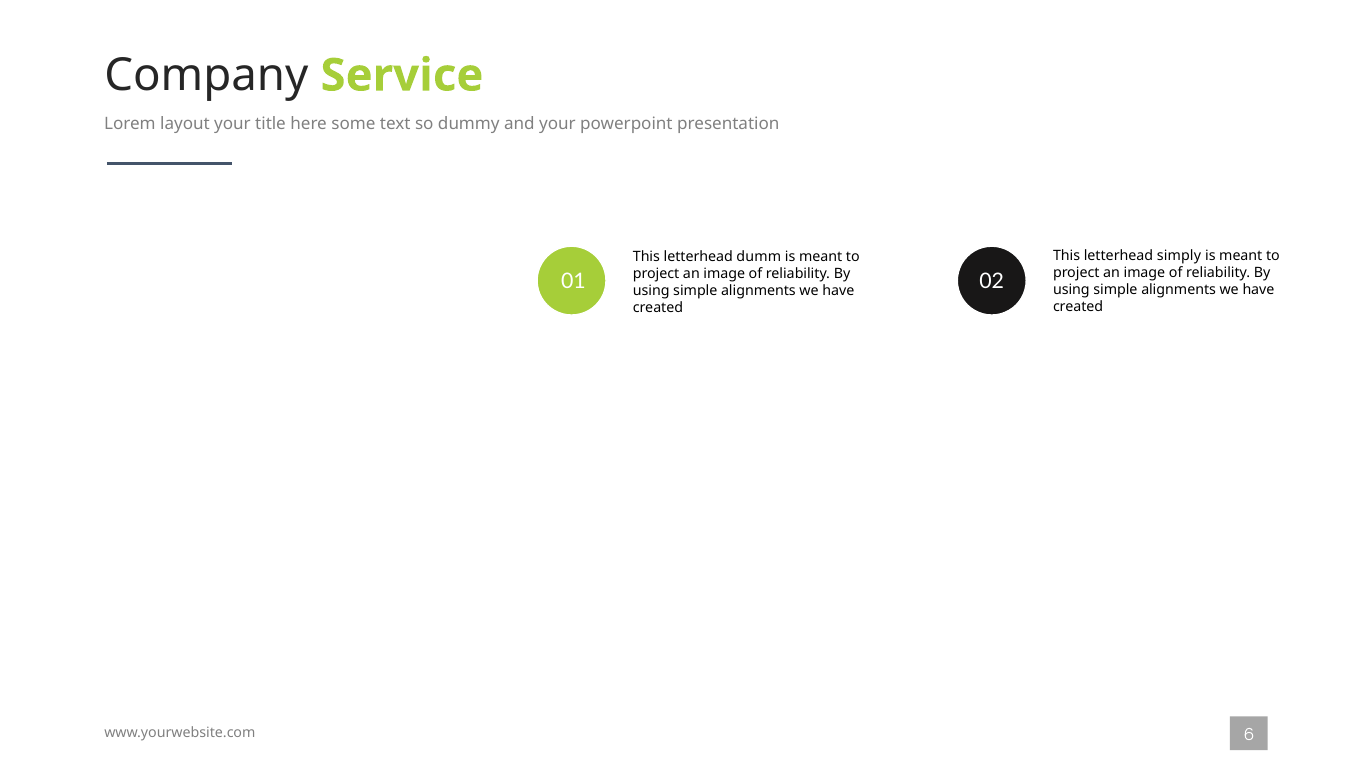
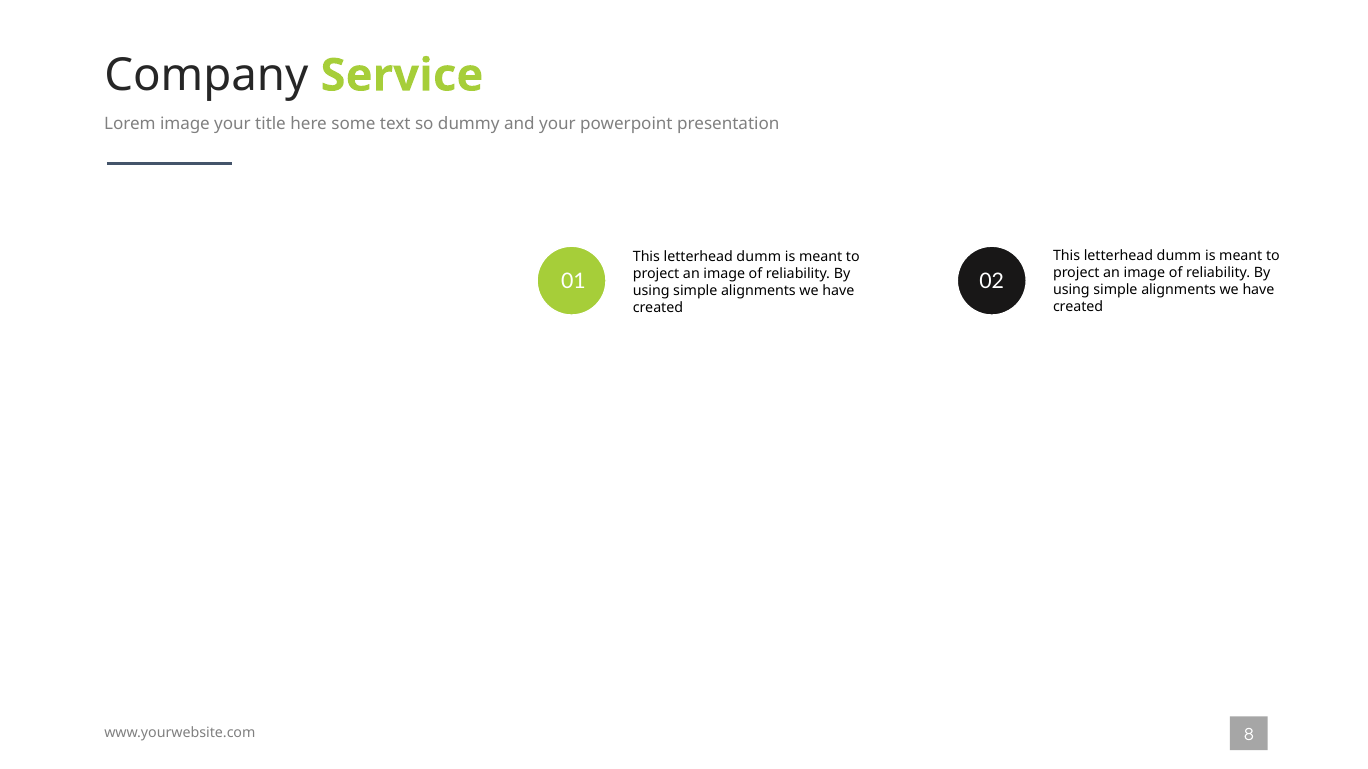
Lorem layout: layout -> image
simply at (1179, 256): simply -> dumm
6: 6 -> 8
